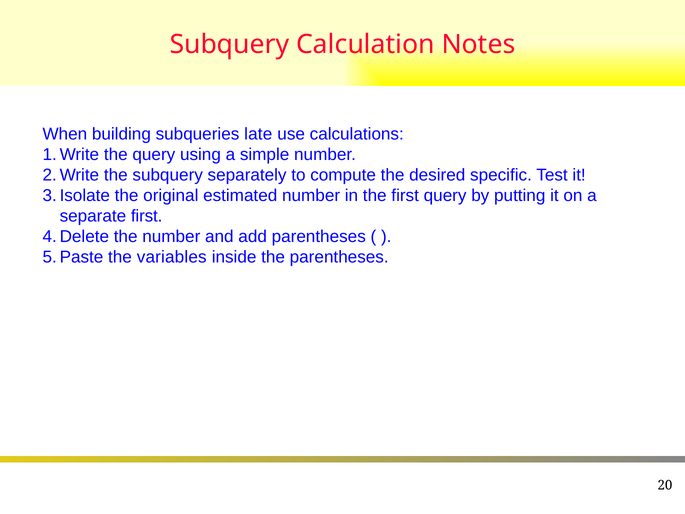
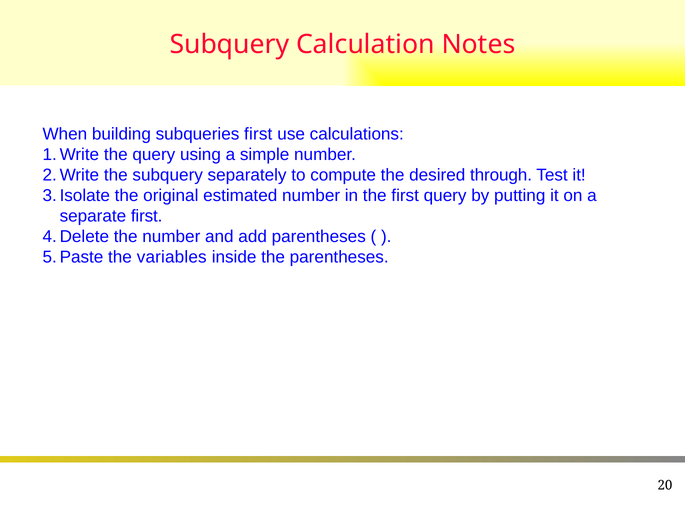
subqueries late: late -> first
specific: specific -> through
